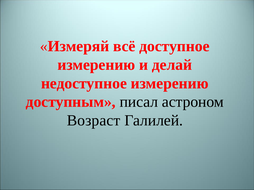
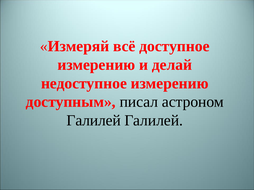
Возраст at (94, 121): Возраст -> Галилей
